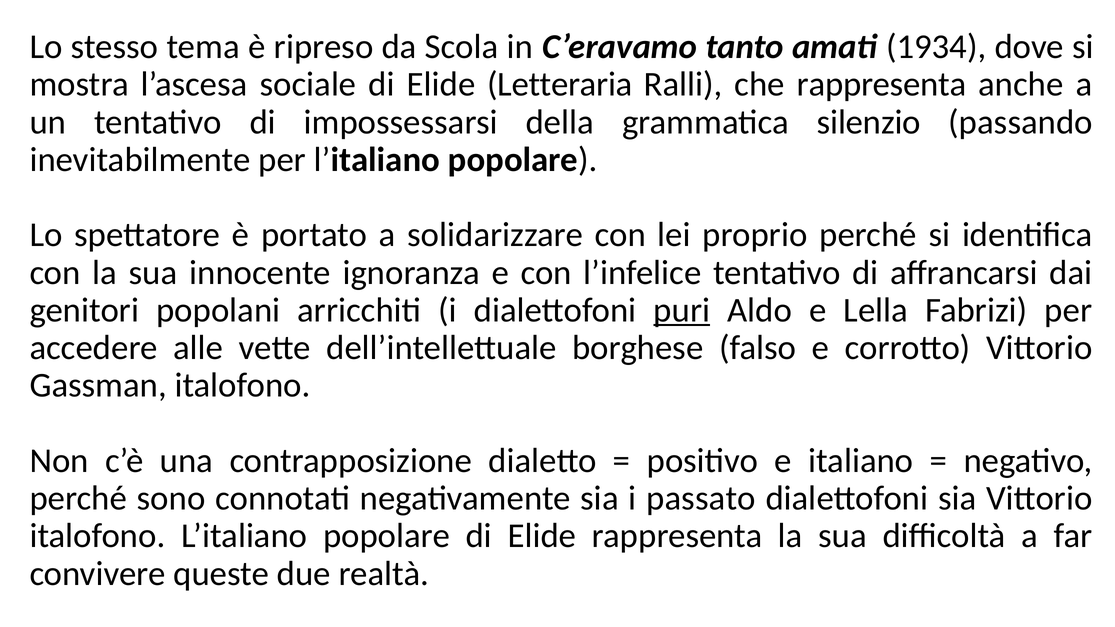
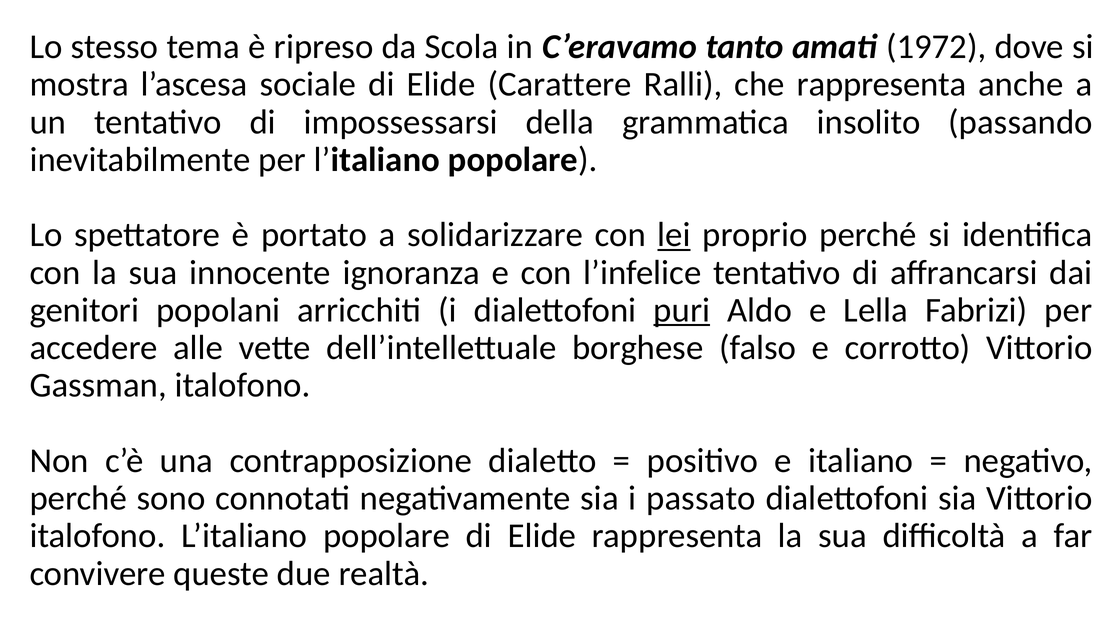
1934: 1934 -> 1972
Letteraria: Letteraria -> Carattere
silenzio: silenzio -> insolito
lei underline: none -> present
